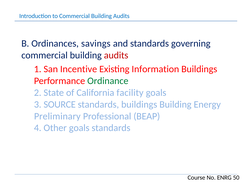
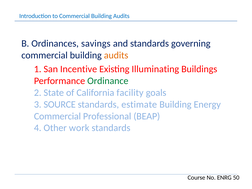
audits at (116, 55) colour: red -> orange
Information: Information -> Illuminating
standards buildings: buildings -> estimate
Preliminary at (57, 116): Preliminary -> Commercial
Other goals: goals -> work
